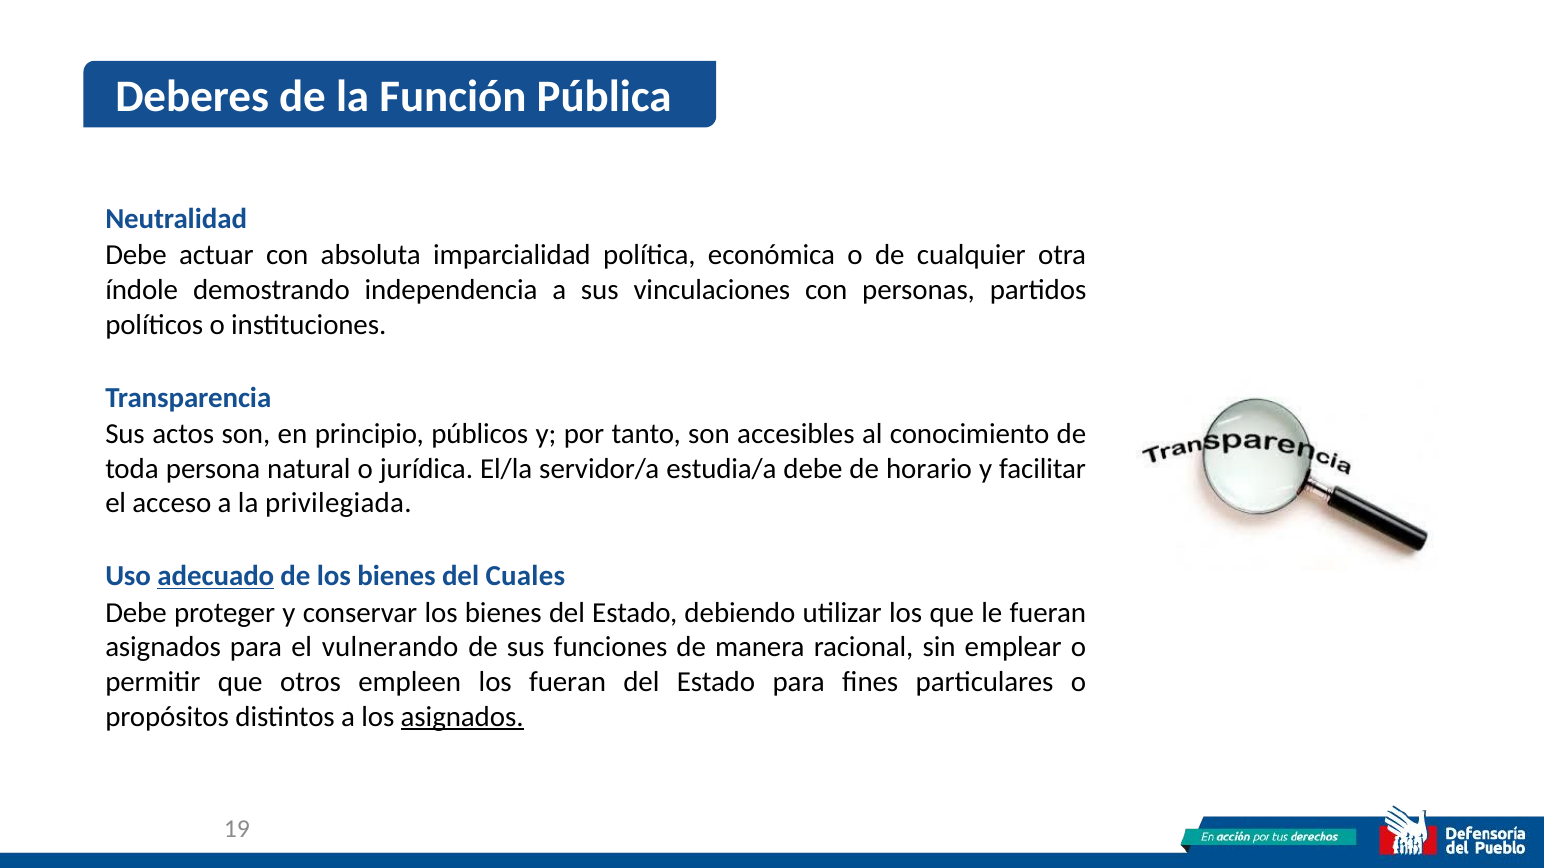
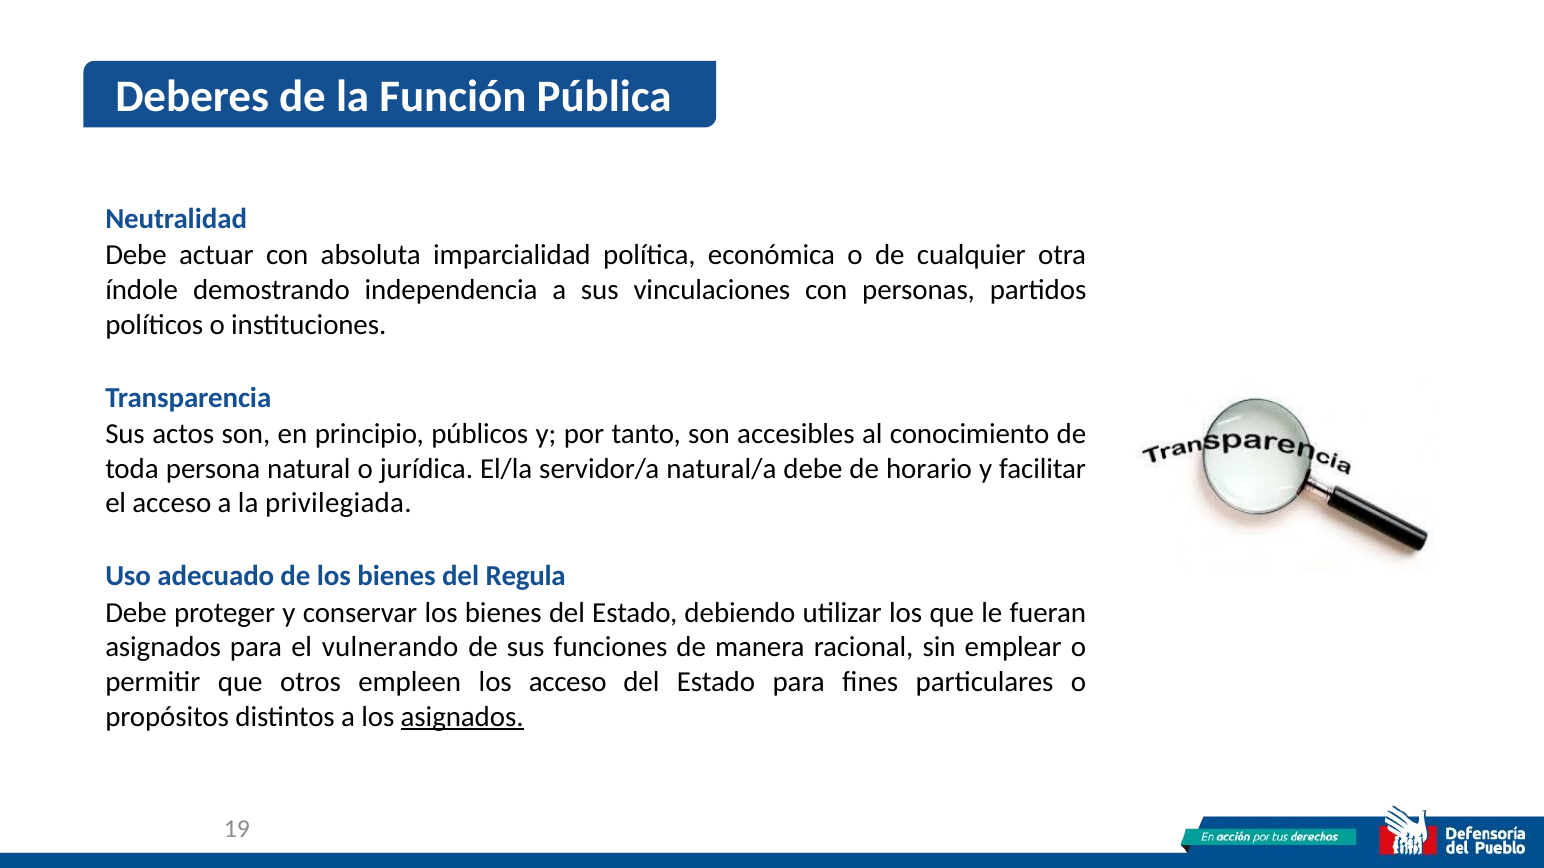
estudia/a: estudia/a -> natural/a
adecuado underline: present -> none
Cuales: Cuales -> Regula
los fueran: fueran -> acceso
